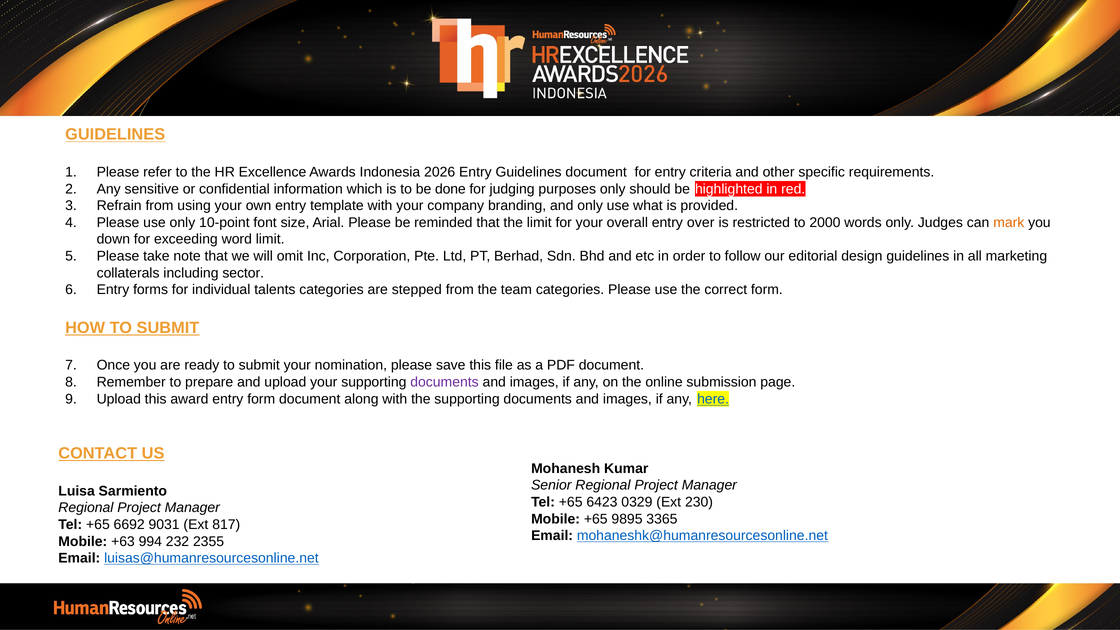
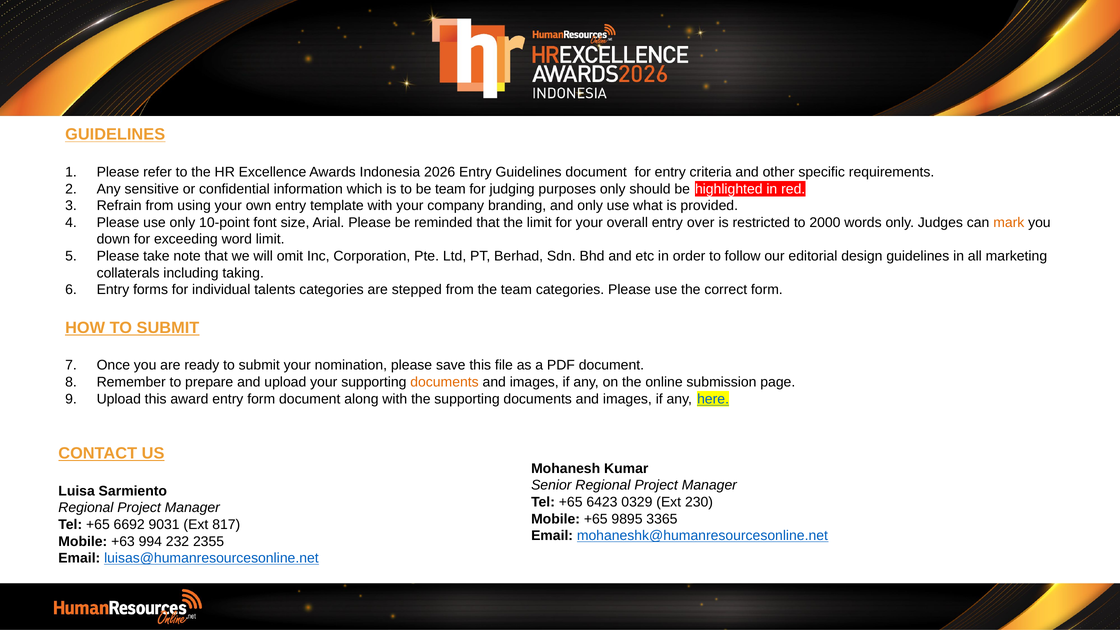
be done: done -> team
sector: sector -> taking
documents at (444, 382) colour: purple -> orange
